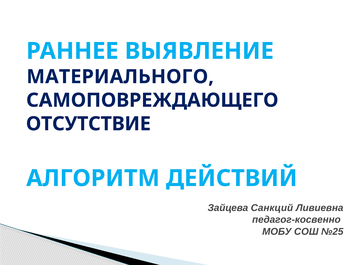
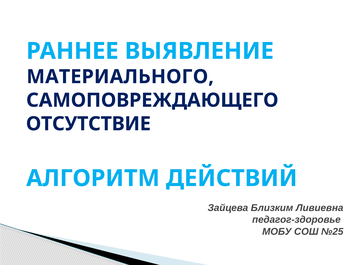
Санкций: Санкций -> Близким
педагог-косвенно: педагог-косвенно -> педагог-здоровье
